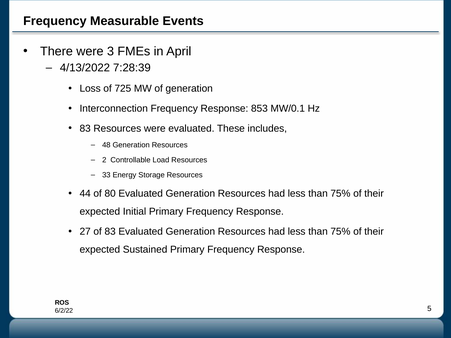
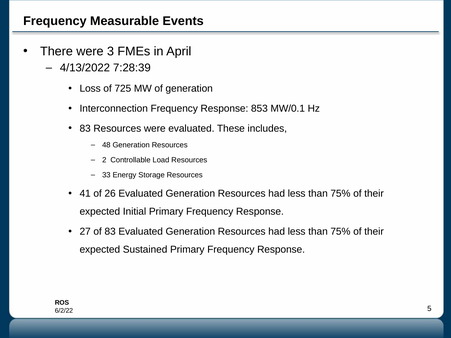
44: 44 -> 41
80: 80 -> 26
